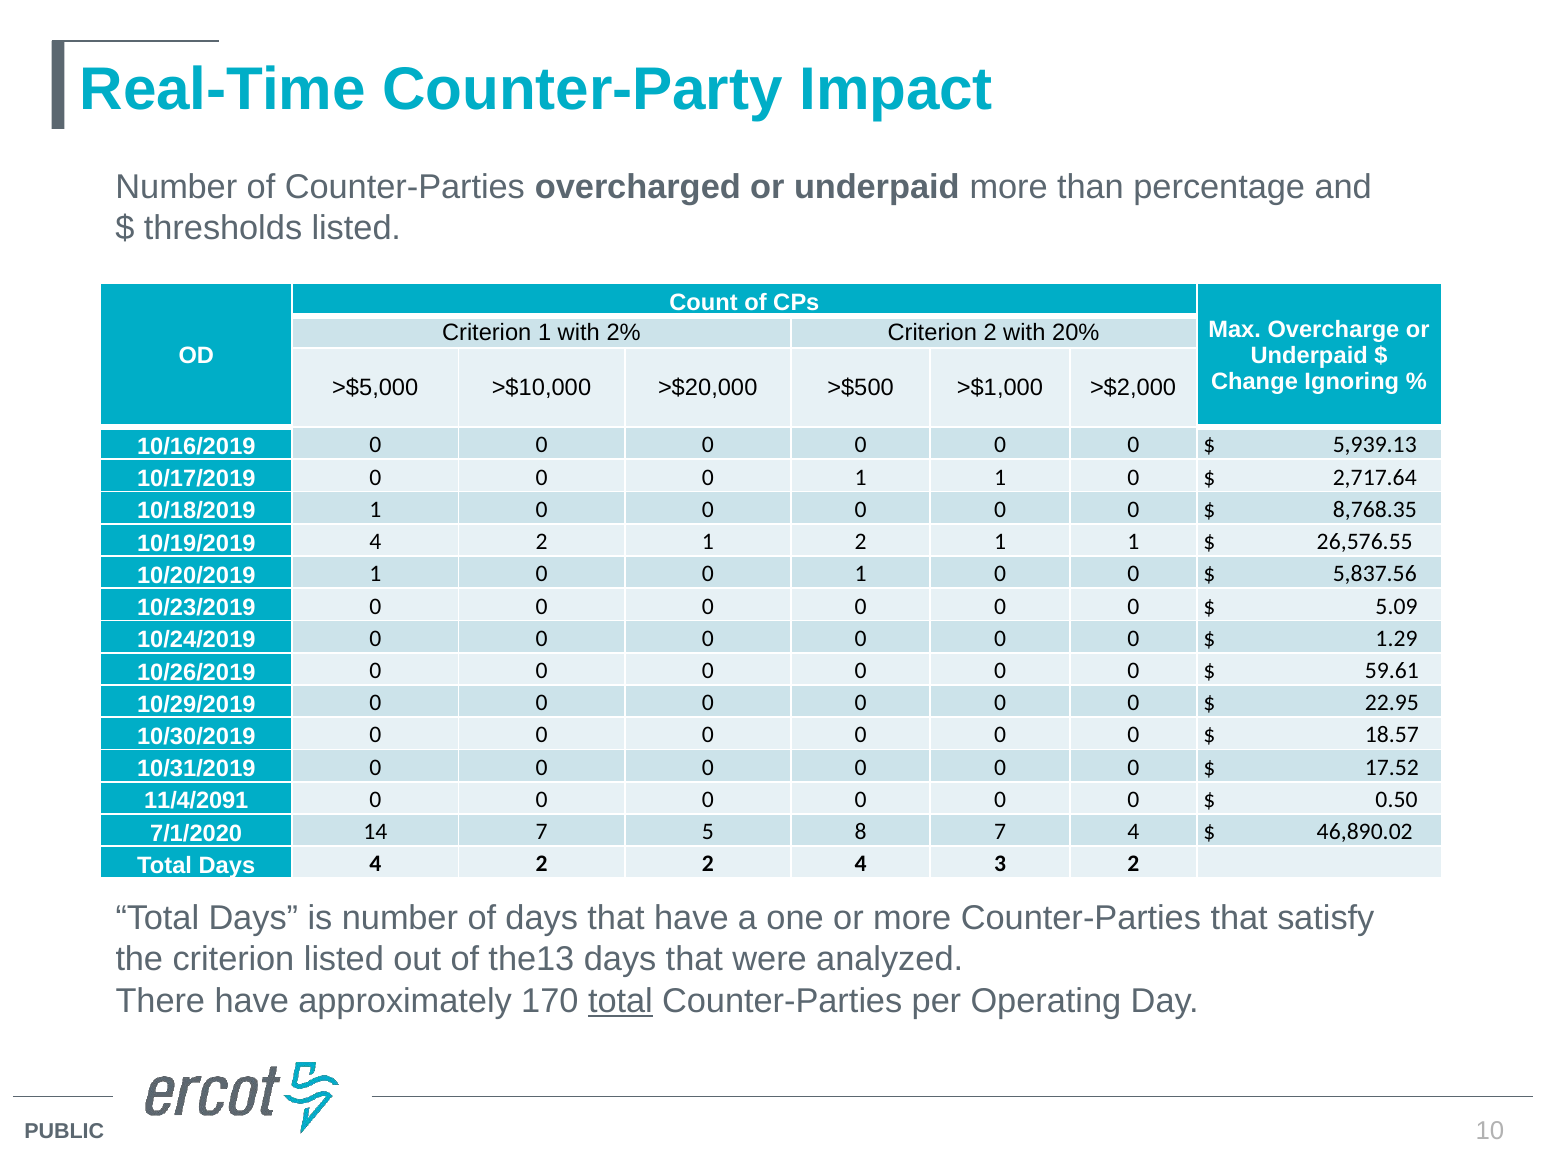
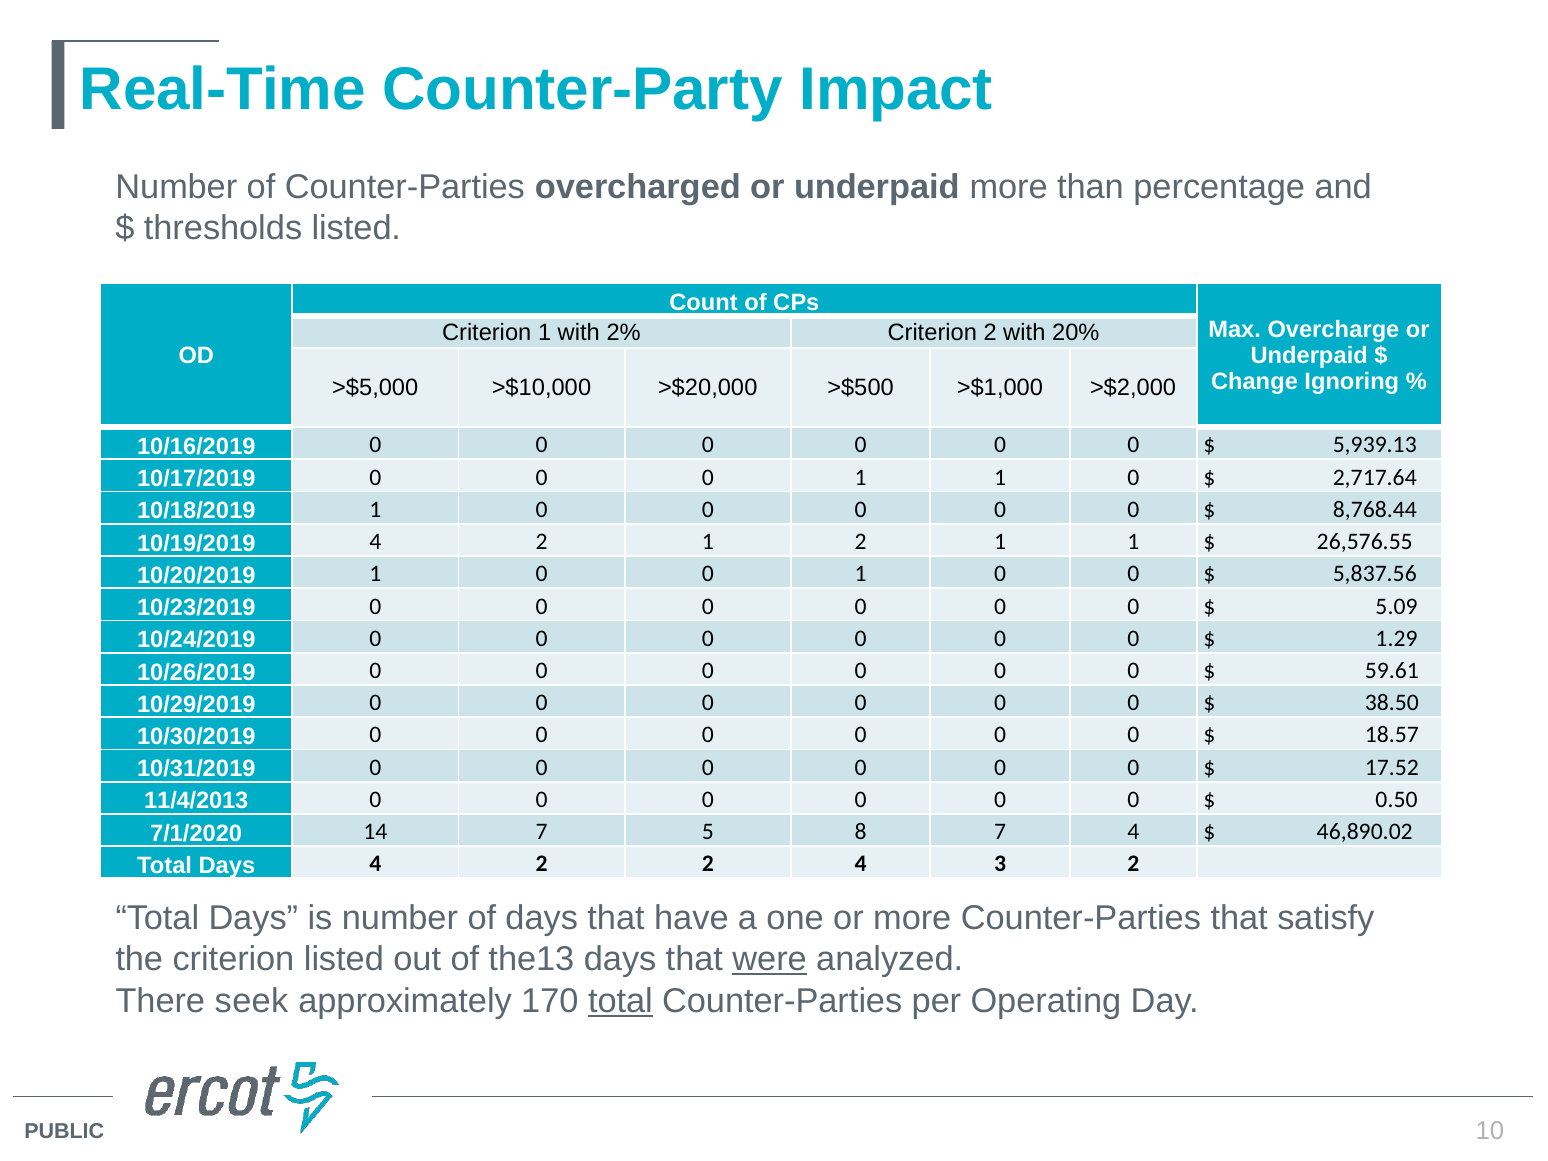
8,768.35: 8,768.35 -> 8,768.44
22.95: 22.95 -> 38.50
11/4/2091: 11/4/2091 -> 11/4/2013
were underline: none -> present
There have: have -> seek
